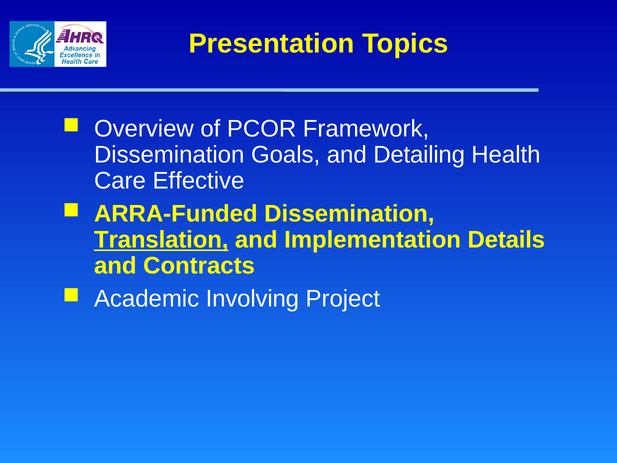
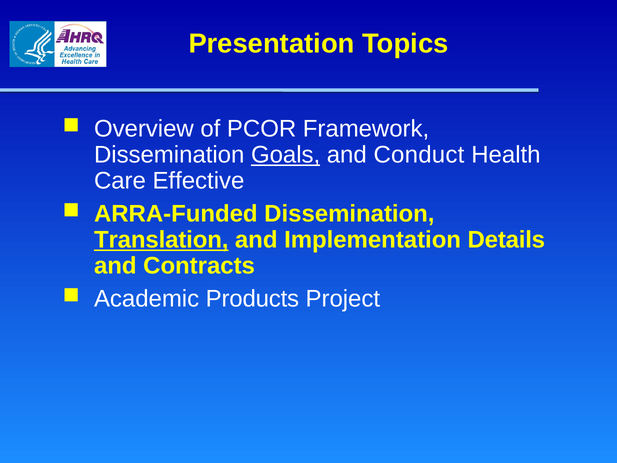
Goals underline: none -> present
Detailing: Detailing -> Conduct
Involving: Involving -> Products
